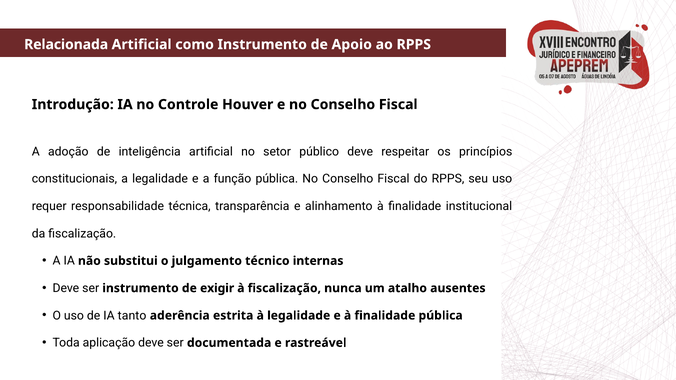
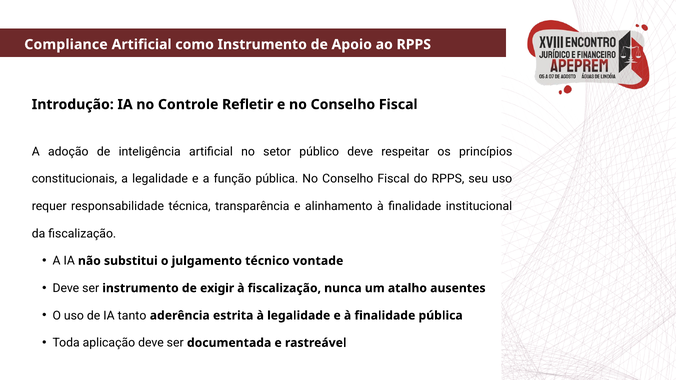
Relacionada: Relacionada -> Compliance
Houver: Houver -> Refletir
internas: internas -> vontade
